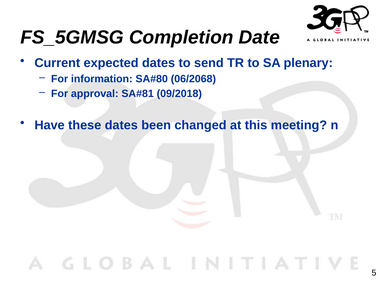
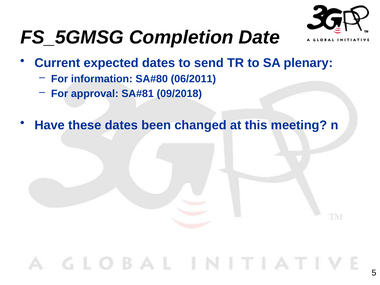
06/2068: 06/2068 -> 06/2011
